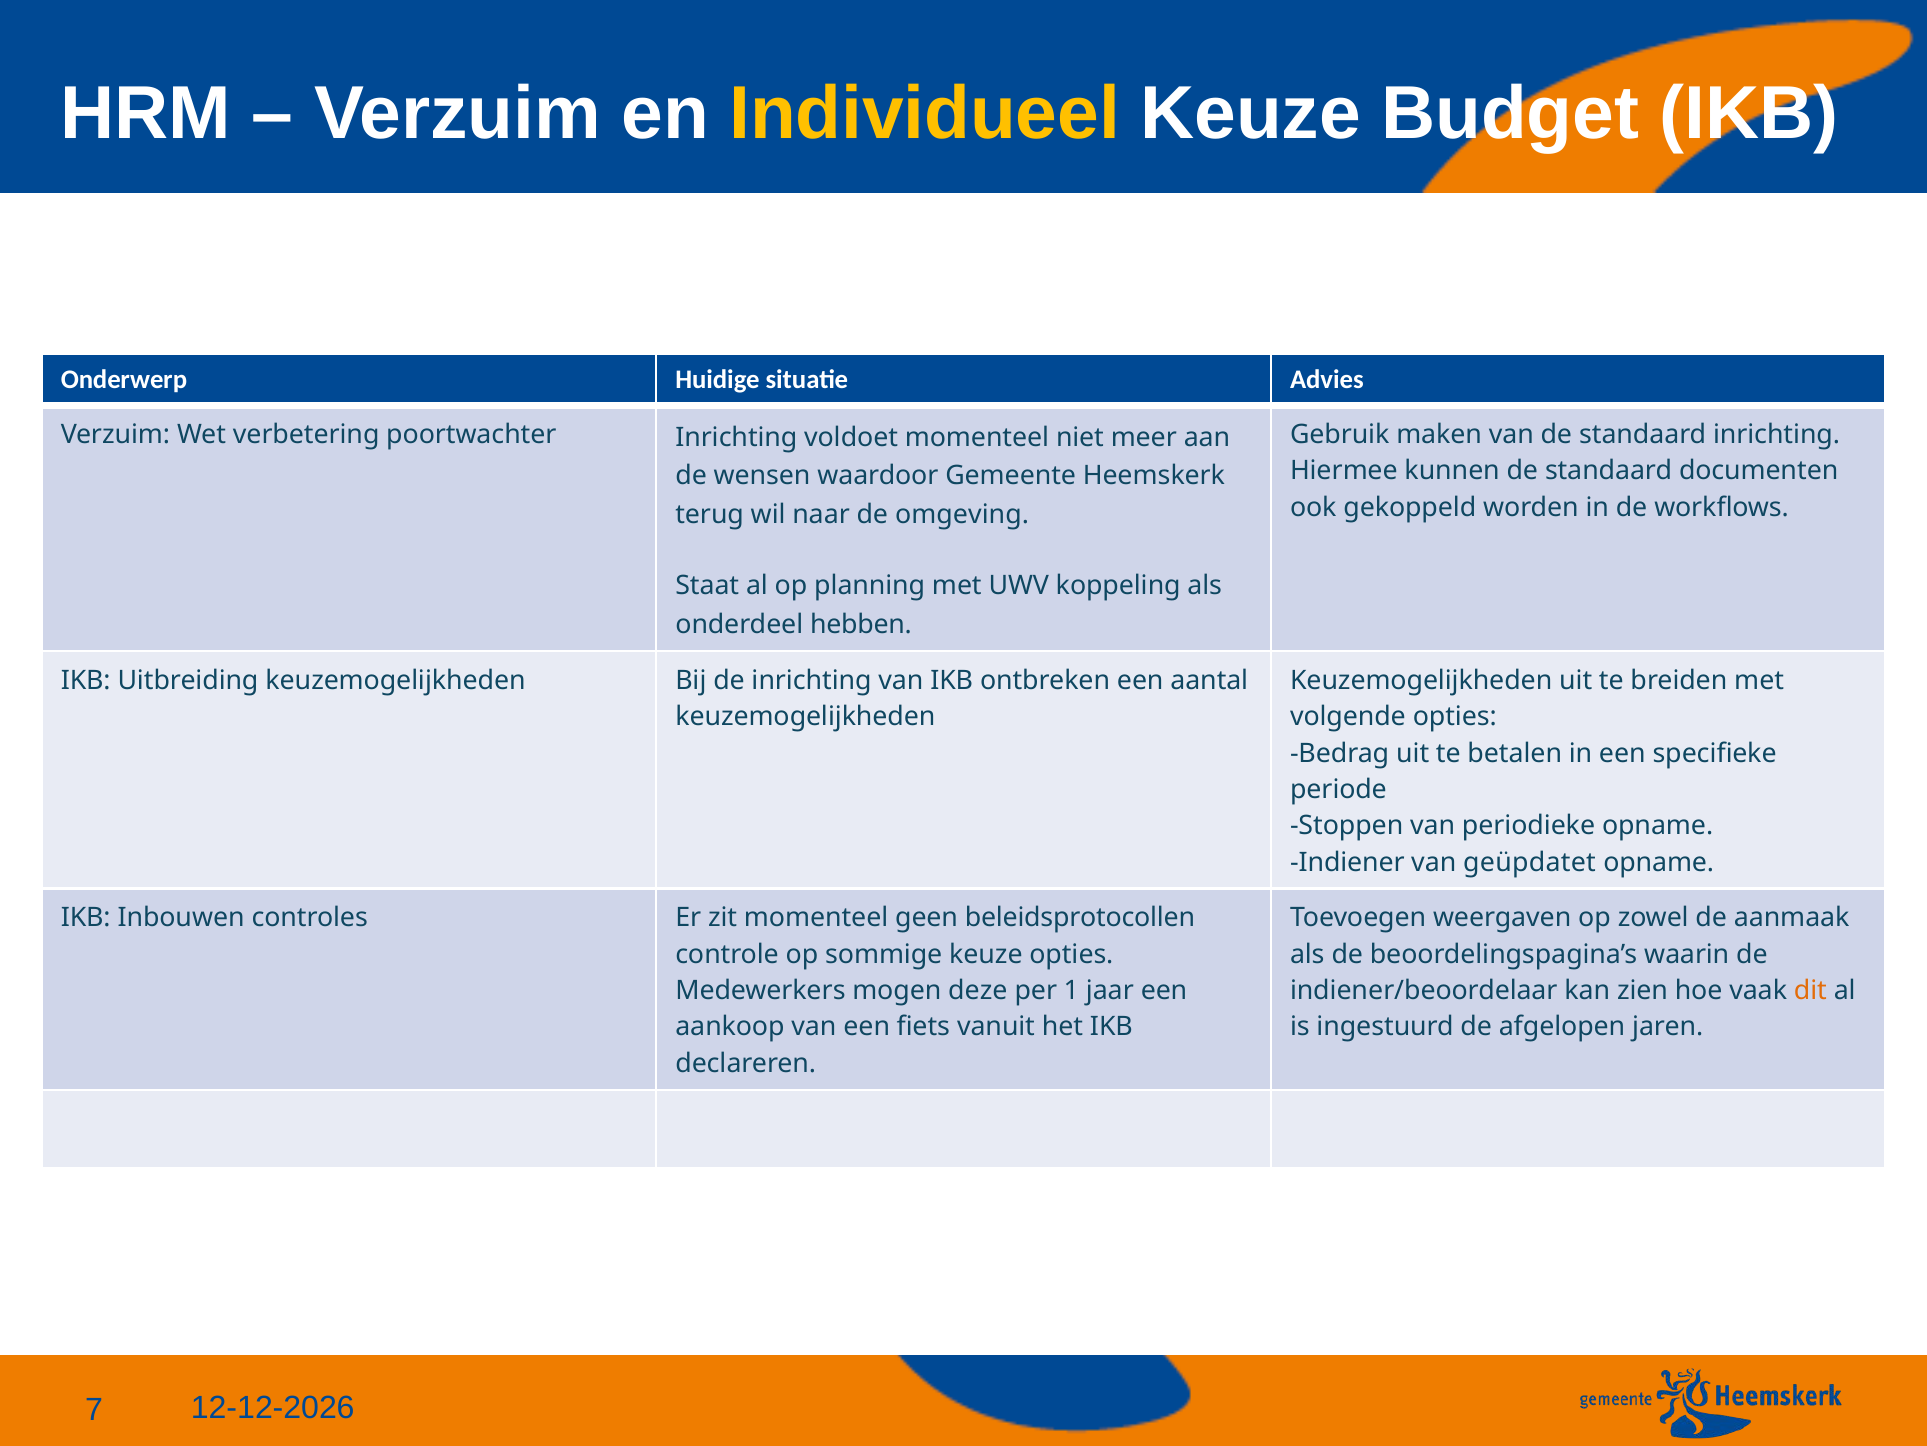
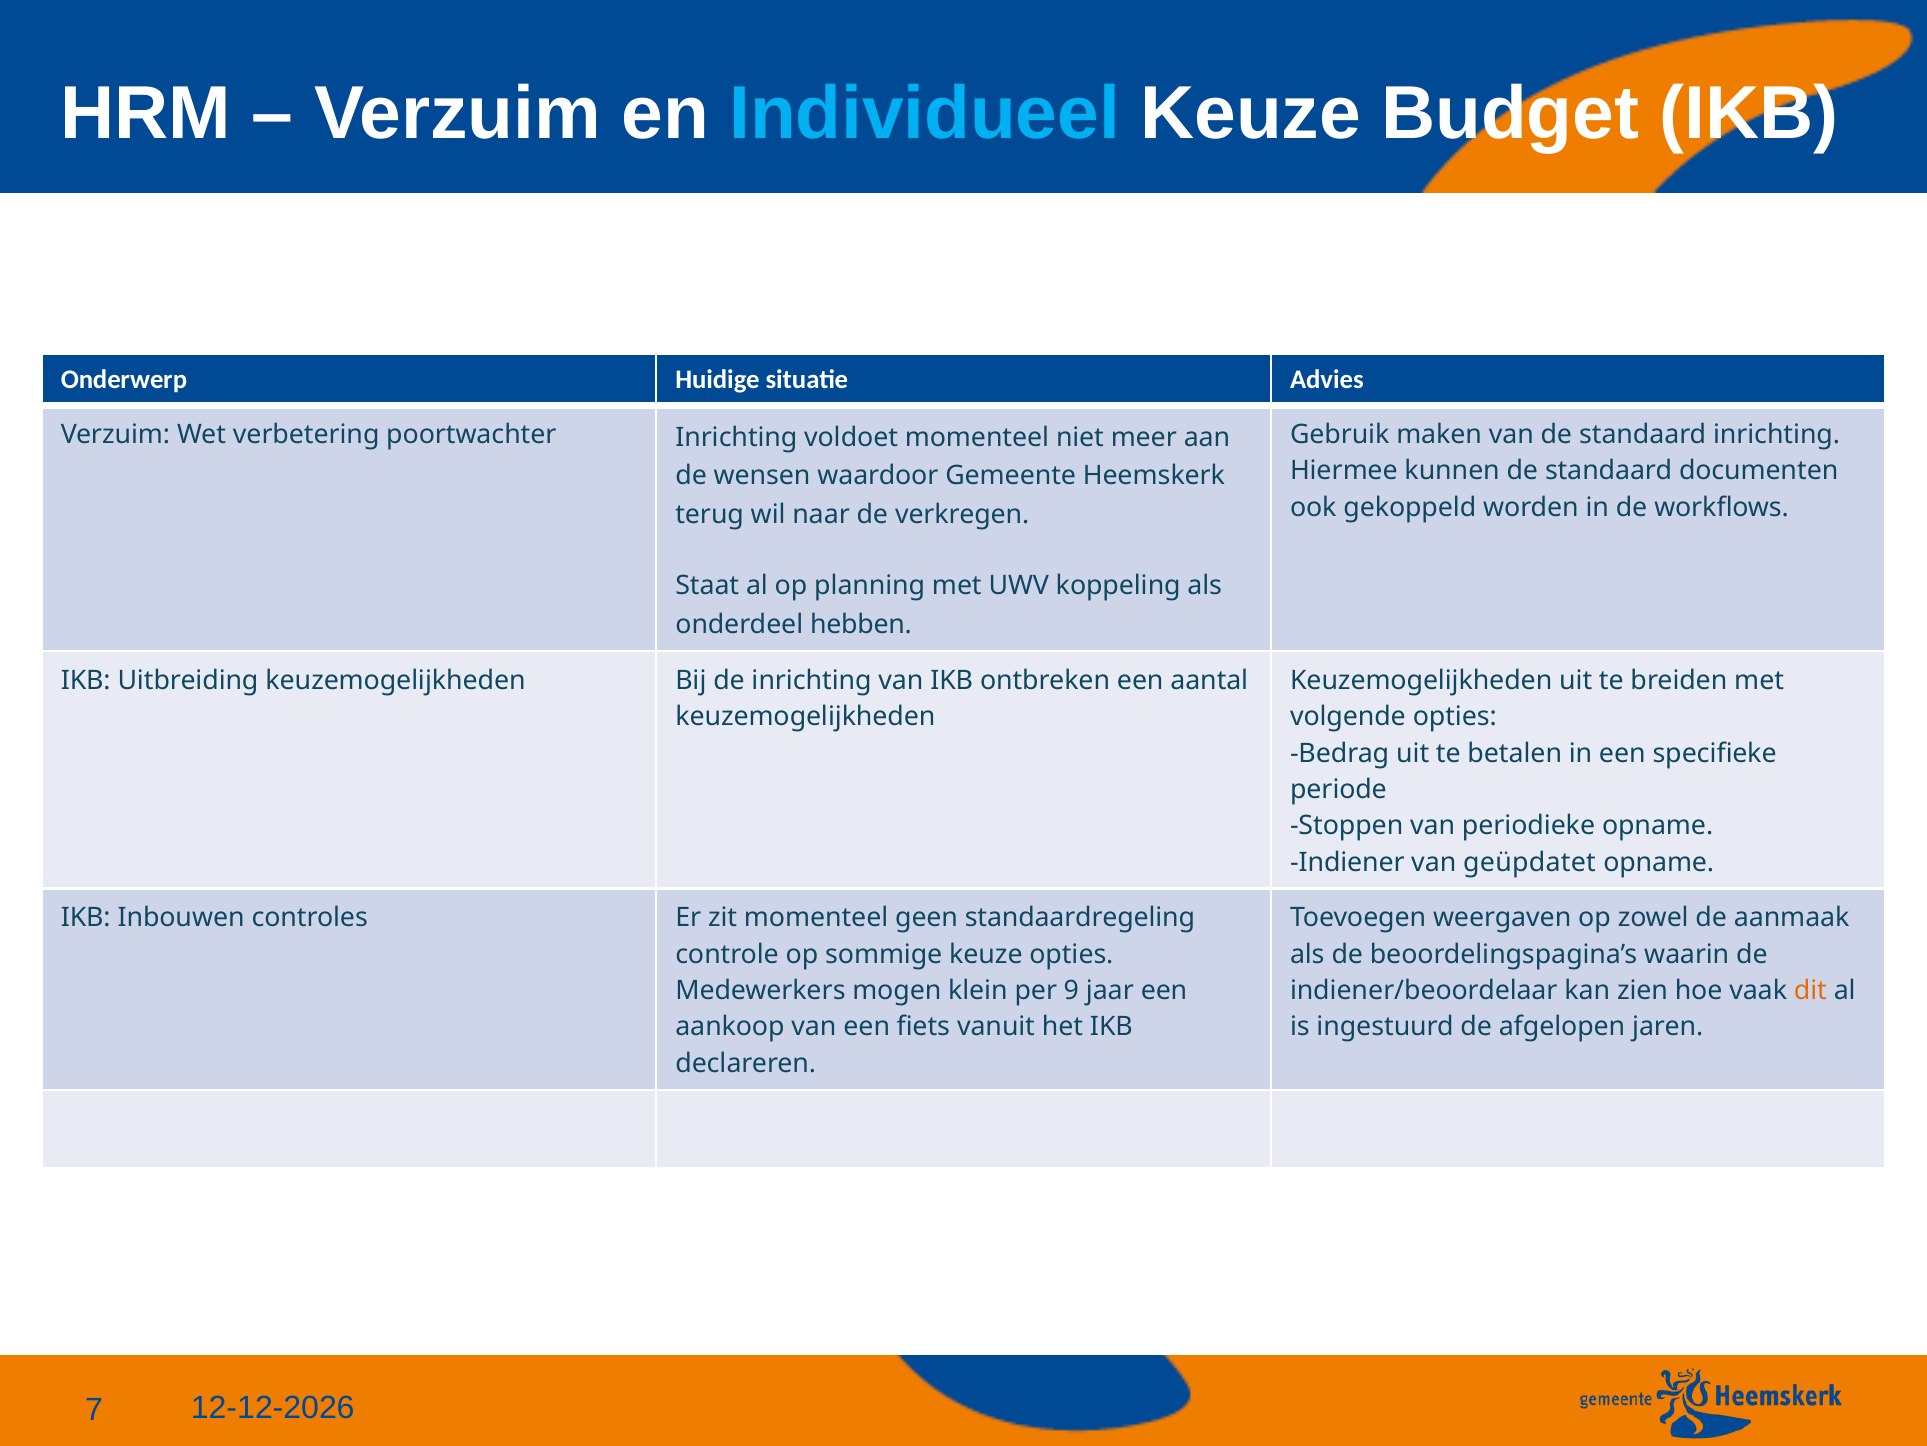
Individueel colour: yellow -> light blue
omgeving: omgeving -> verkregen
beleidsprotocollen: beleidsprotocollen -> standaardregeling
deze: deze -> klein
1: 1 -> 9
